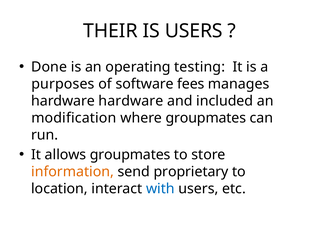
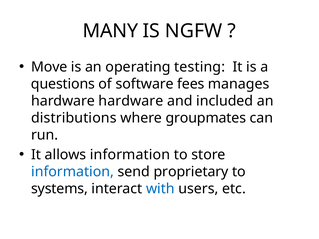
THEIR: THEIR -> MANY
IS USERS: USERS -> NGFW
Done: Done -> Move
purposes: purposes -> questions
modification: modification -> distributions
allows groupmates: groupmates -> information
information at (73, 172) colour: orange -> blue
location: location -> systems
